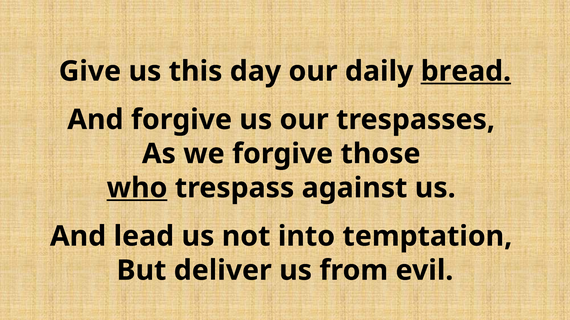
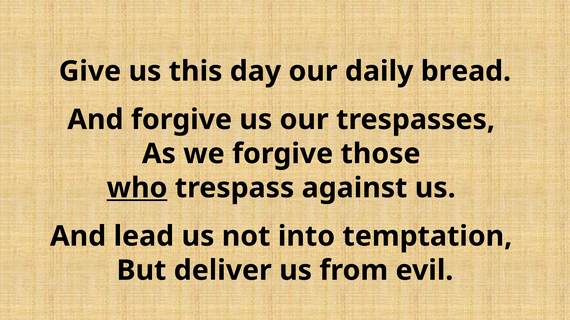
bread underline: present -> none
